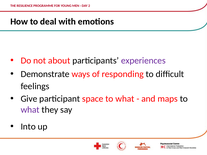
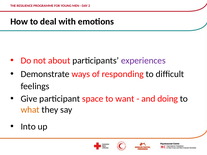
space to what: what -> want
maps: maps -> doing
what at (30, 110) colour: purple -> orange
